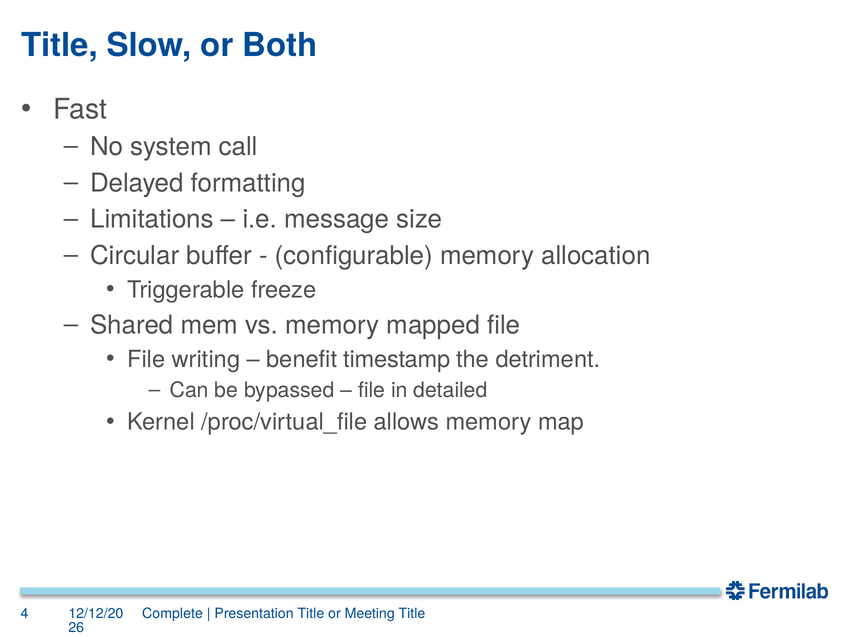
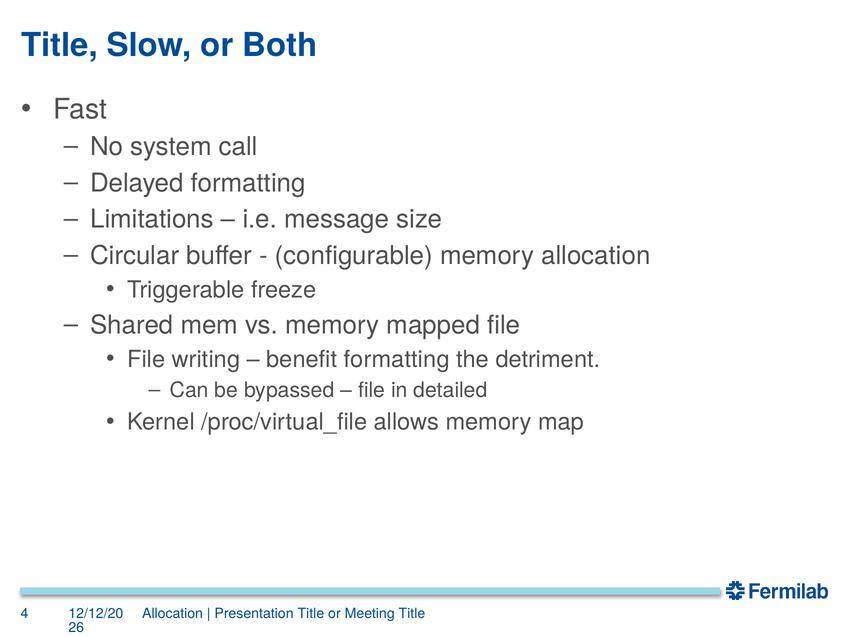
benefit timestamp: timestamp -> formatting
Complete at (173, 613): Complete -> Allocation
